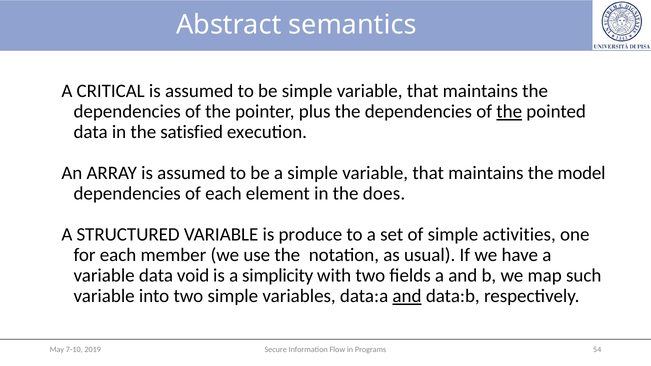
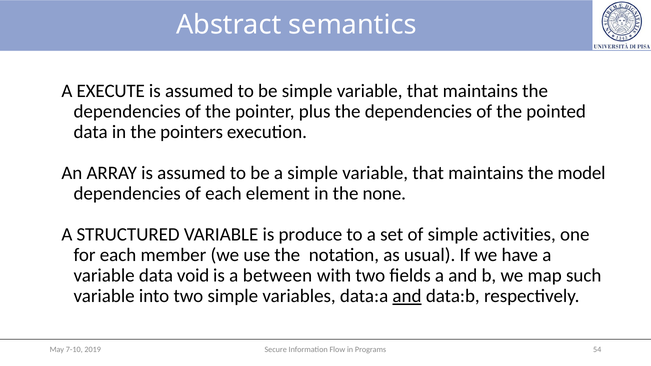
CRITICAL: CRITICAL -> EXECUTE
the at (509, 112) underline: present -> none
satisfied: satisfied -> pointers
does: does -> none
simplicity: simplicity -> between
